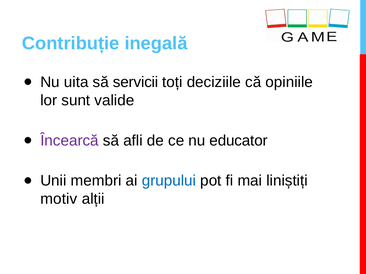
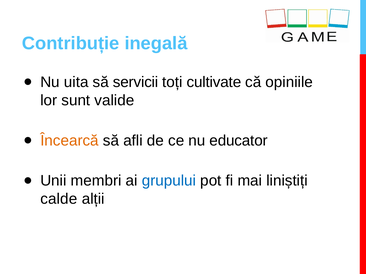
deciziile: deciziile -> cultivate
Încearcă colour: purple -> orange
motiv: motiv -> calde
